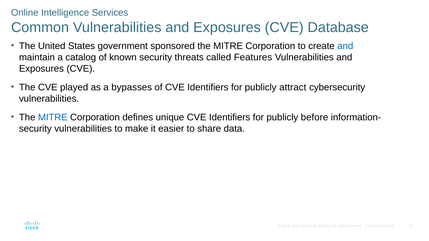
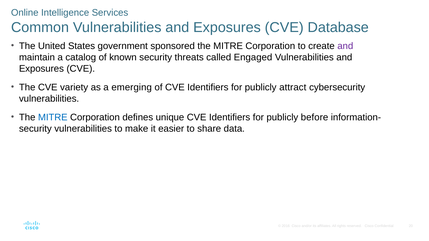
and at (345, 46) colour: blue -> purple
Features: Features -> Engaged
played: played -> variety
bypasses: bypasses -> emerging
